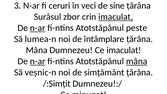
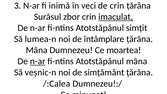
ceruri: ceruri -> inimă
de sine: sine -> crin
n-ar at (38, 28) underline: present -> none
peste: peste -> simțit
Ce imaculat: imaculat -> moartea
mâna at (137, 61) underline: present -> none
/:Simțit: /:Simțit -> /:Calea
